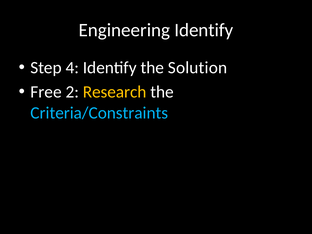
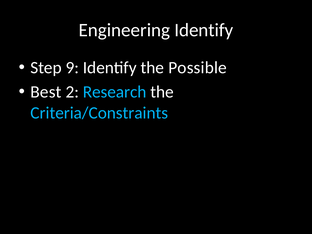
4: 4 -> 9
Solution: Solution -> Possible
Free: Free -> Best
Research colour: yellow -> light blue
